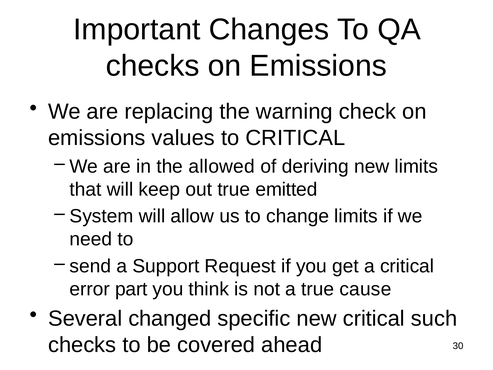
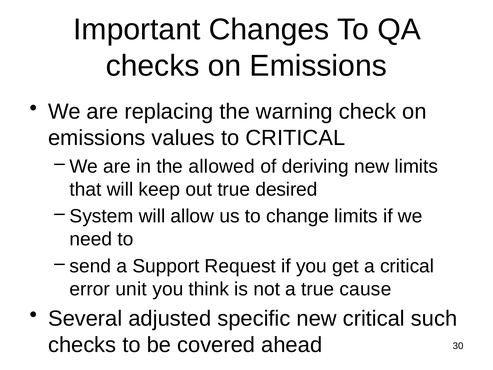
emitted: emitted -> desired
part: part -> unit
changed: changed -> adjusted
